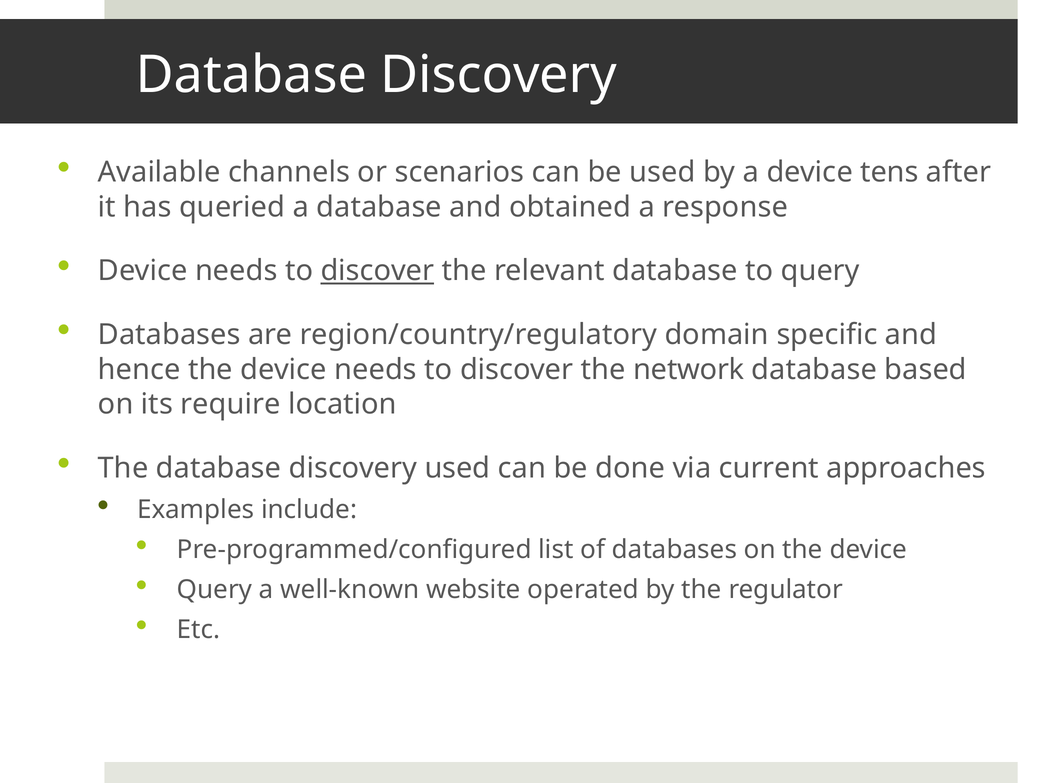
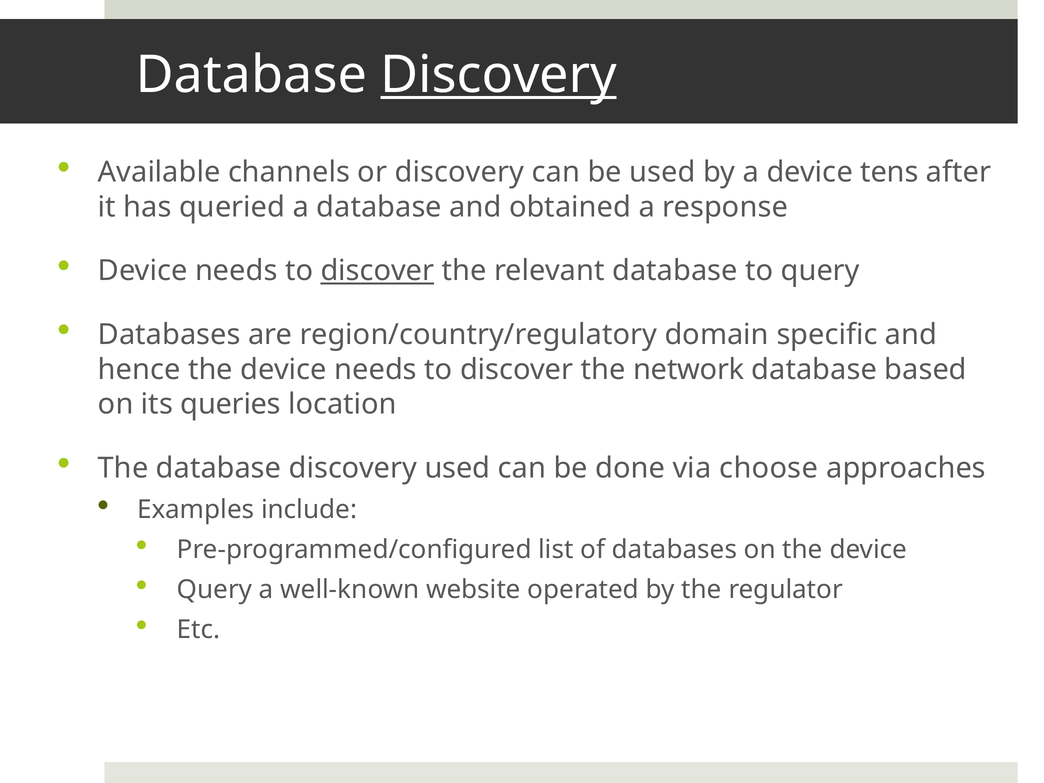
Discovery at (499, 75) underline: none -> present
or scenarios: scenarios -> discovery
require: require -> queries
current: current -> choose
